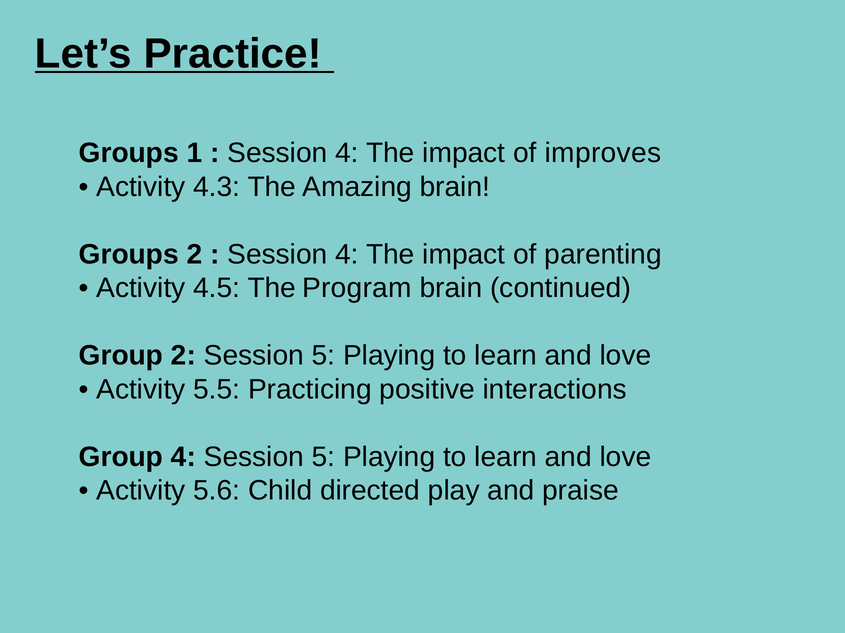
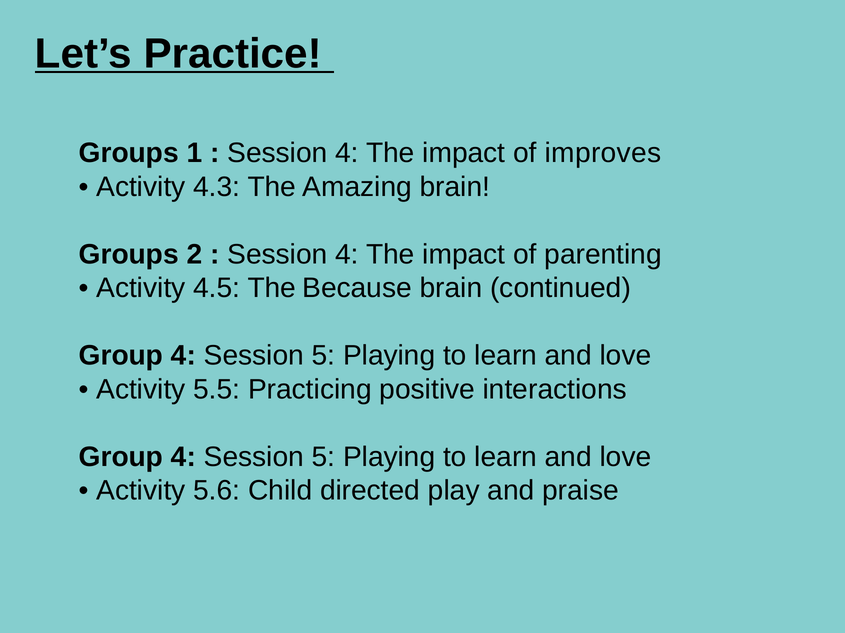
Program: Program -> Because
2 at (183, 356): 2 -> 4
